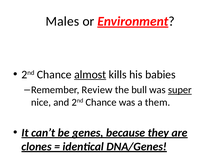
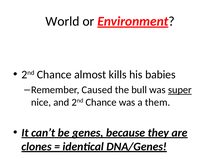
Males: Males -> World
almost underline: present -> none
Review: Review -> Caused
